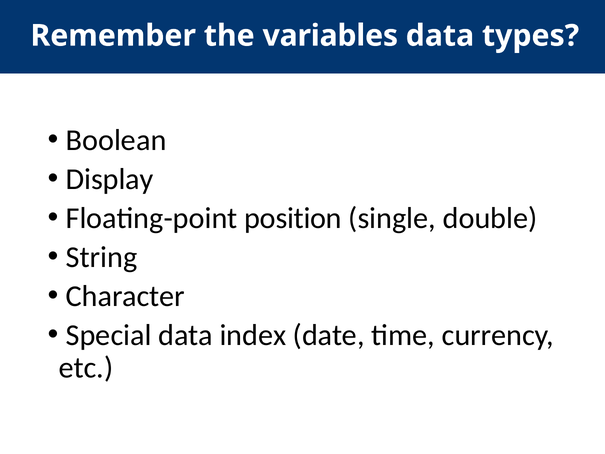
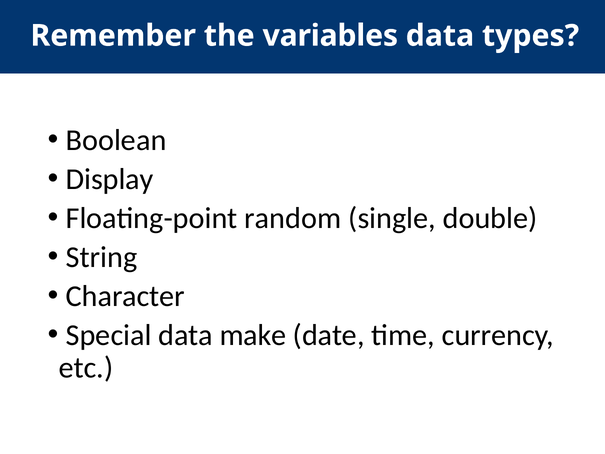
position: position -> random
index: index -> make
